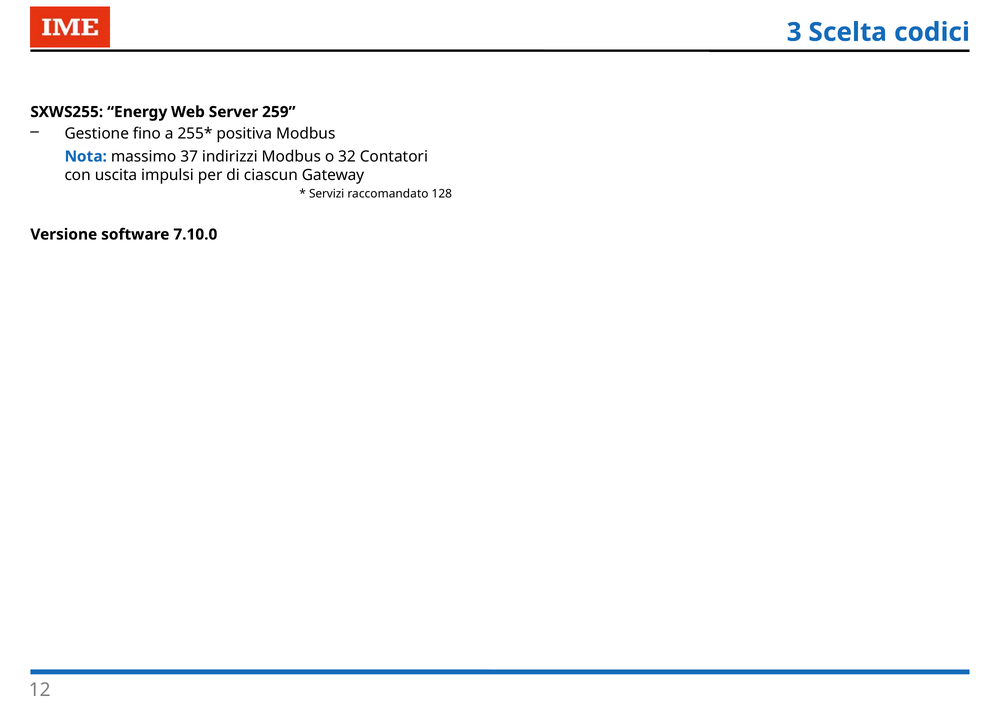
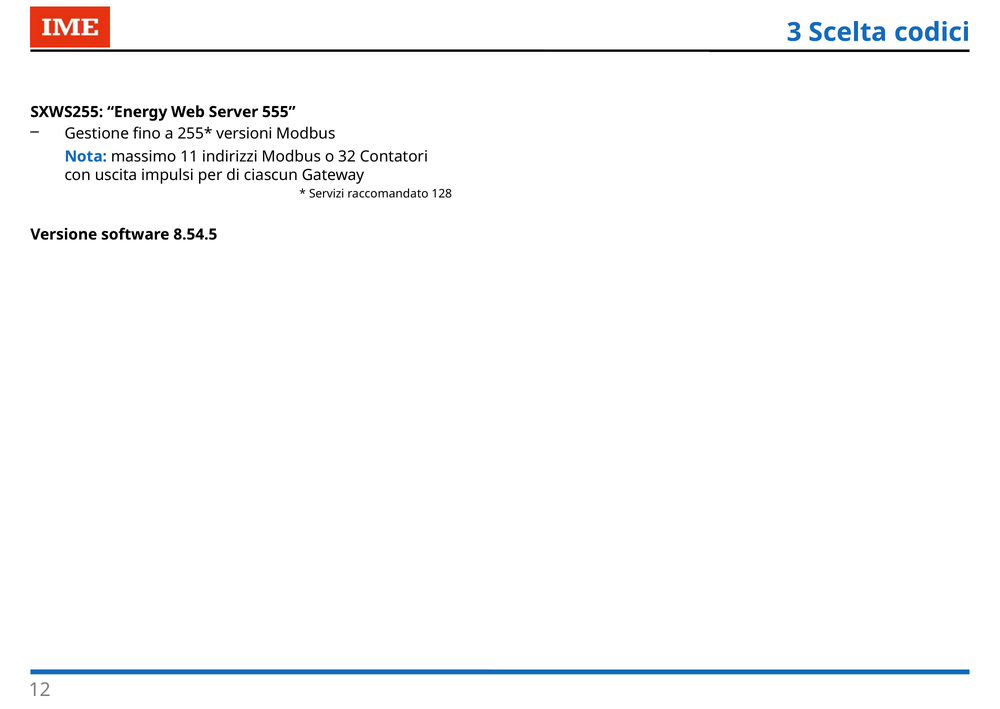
259: 259 -> 555
positiva: positiva -> versioni
37: 37 -> 11
7.10.0: 7.10.0 -> 8.54.5
